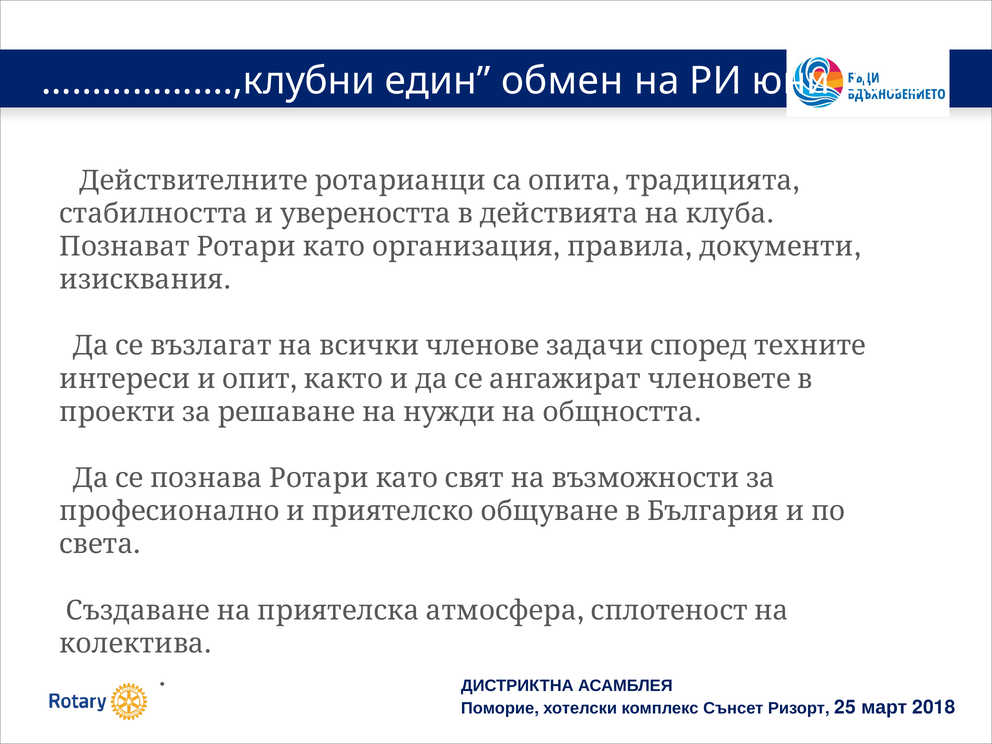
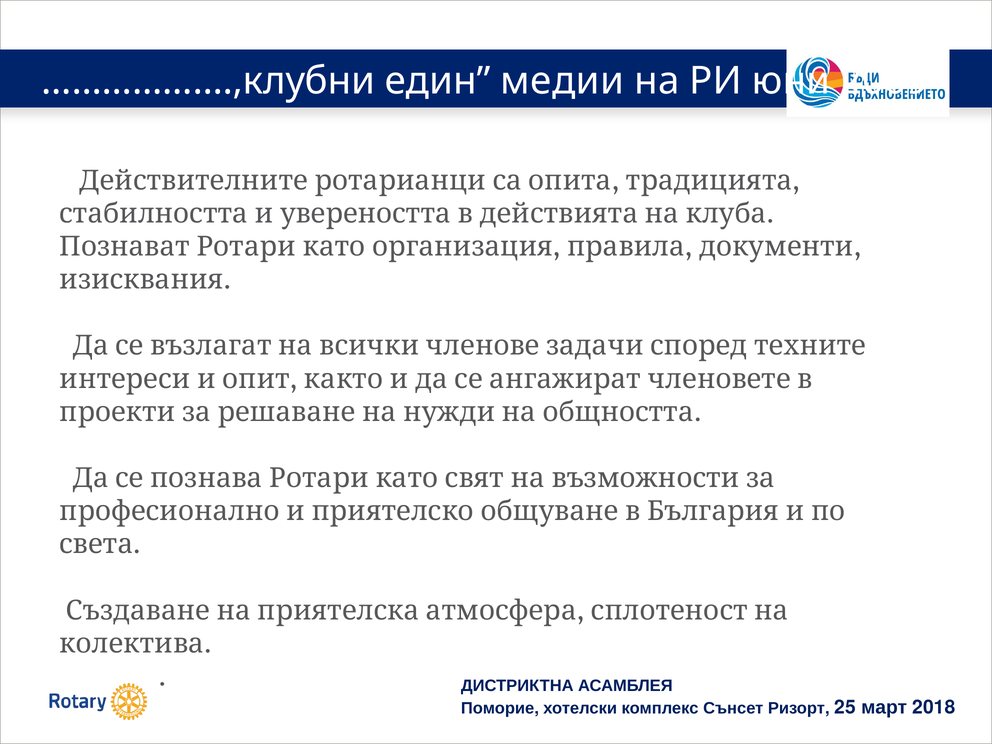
обмен: обмен -> медии
